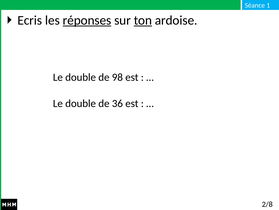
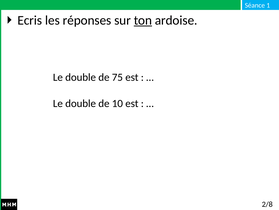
réponses underline: present -> none
98: 98 -> 75
36: 36 -> 10
